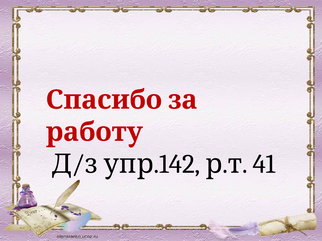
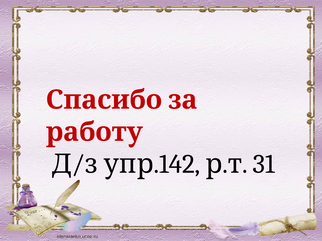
41: 41 -> 31
